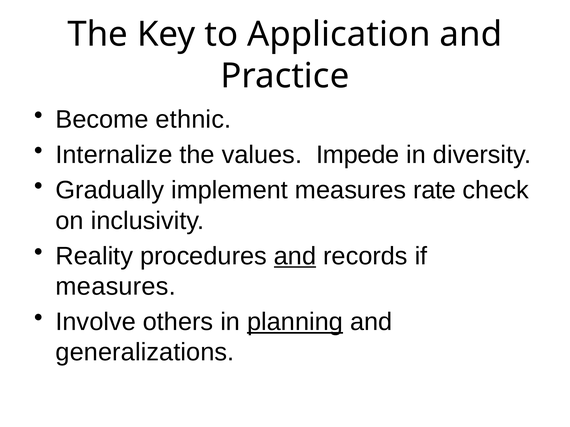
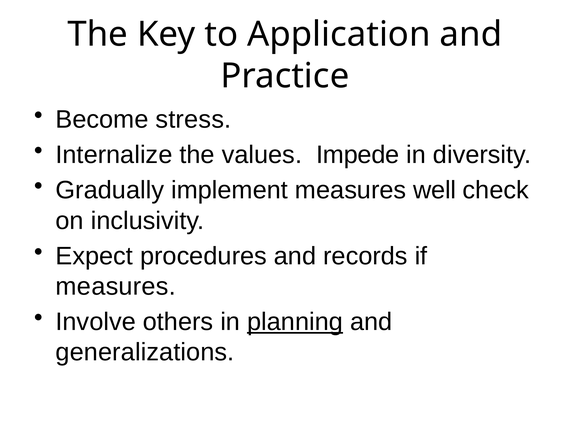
ethnic: ethnic -> stress
rate: rate -> well
Reality: Reality -> Expect
and at (295, 256) underline: present -> none
